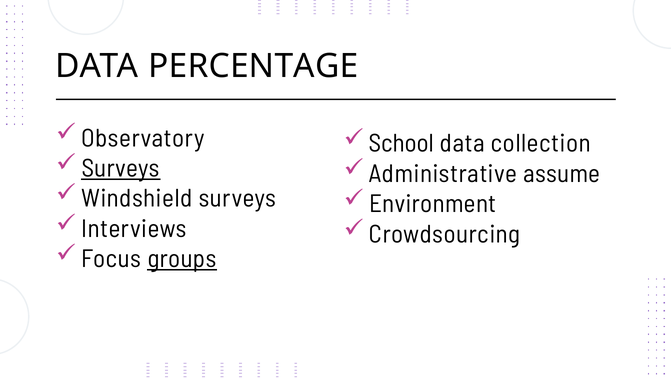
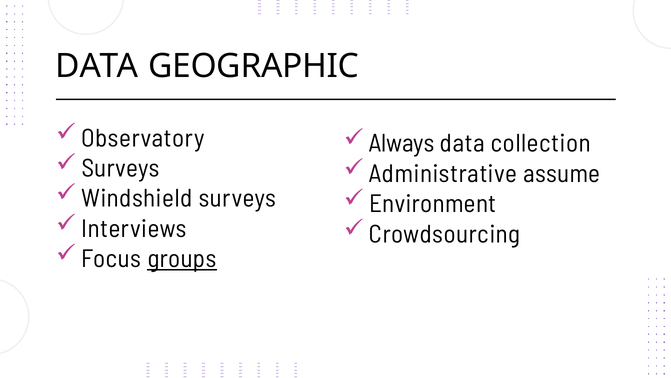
PERCENTAGE: PERCENTAGE -> GEOGRAPHIC
School: School -> Always
Surveys at (121, 168) underline: present -> none
